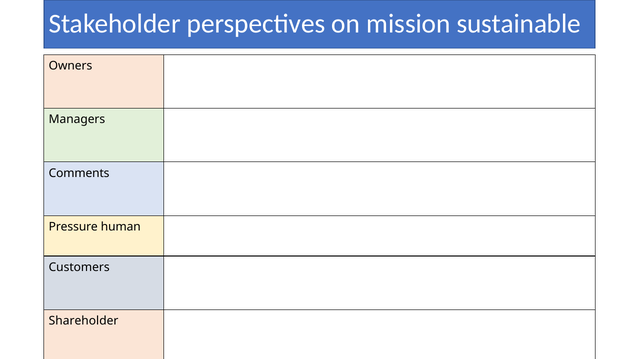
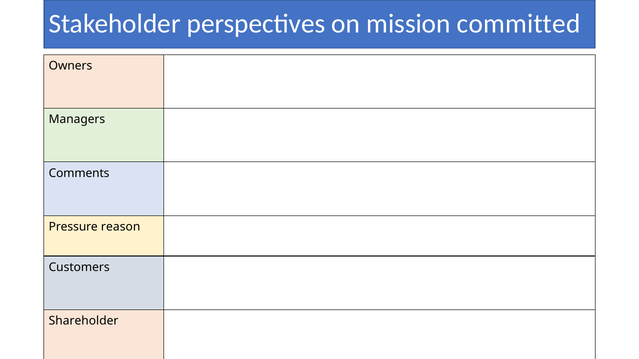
sustainable: sustainable -> committed
human: human -> reason
